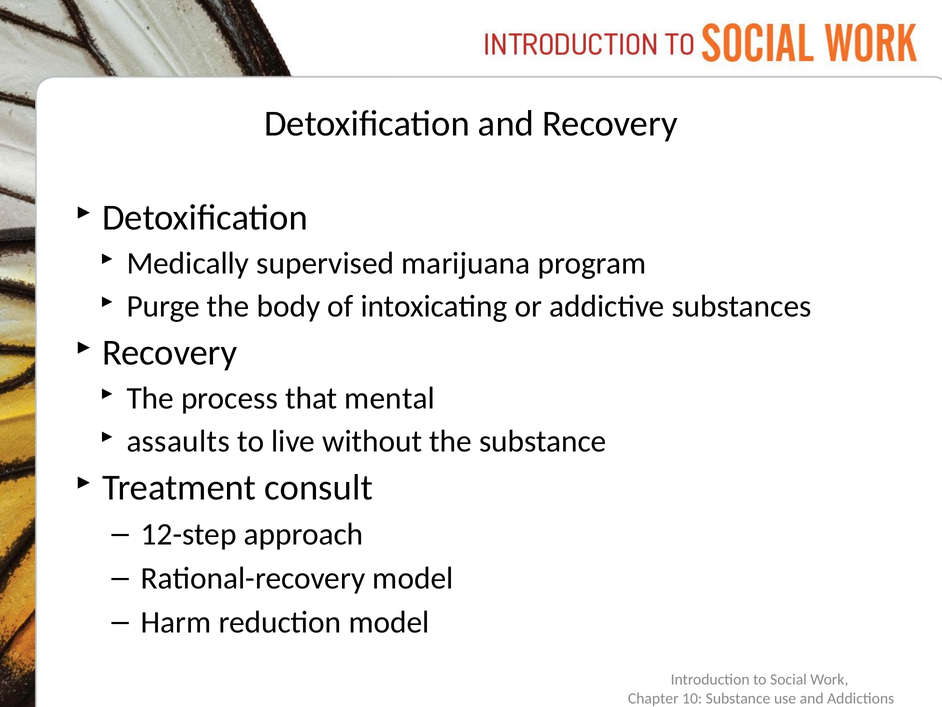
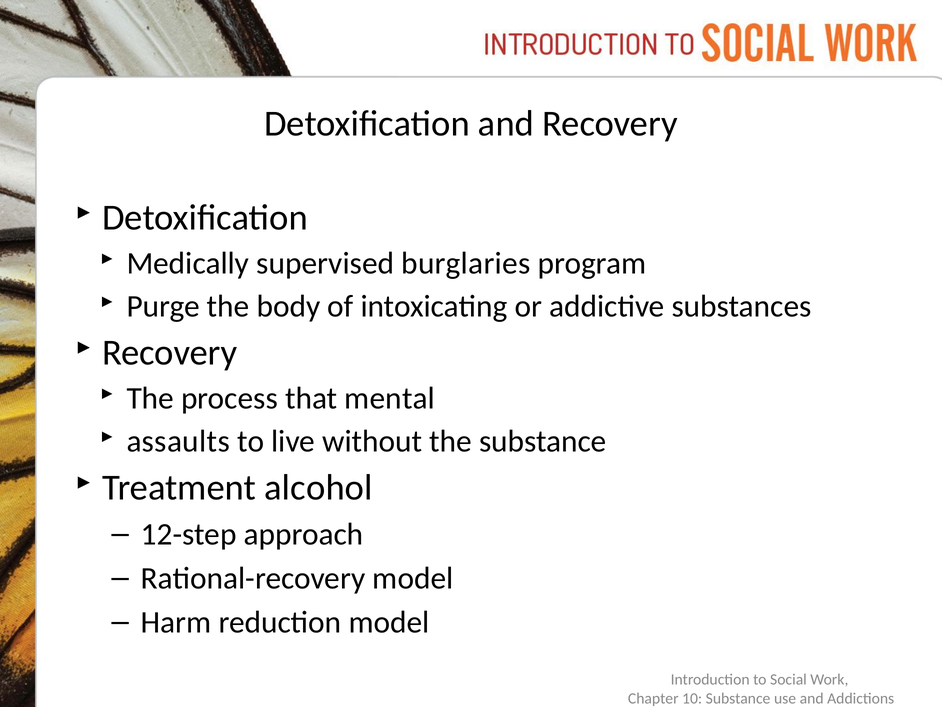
marijuana: marijuana -> burglaries
consult: consult -> alcohol
